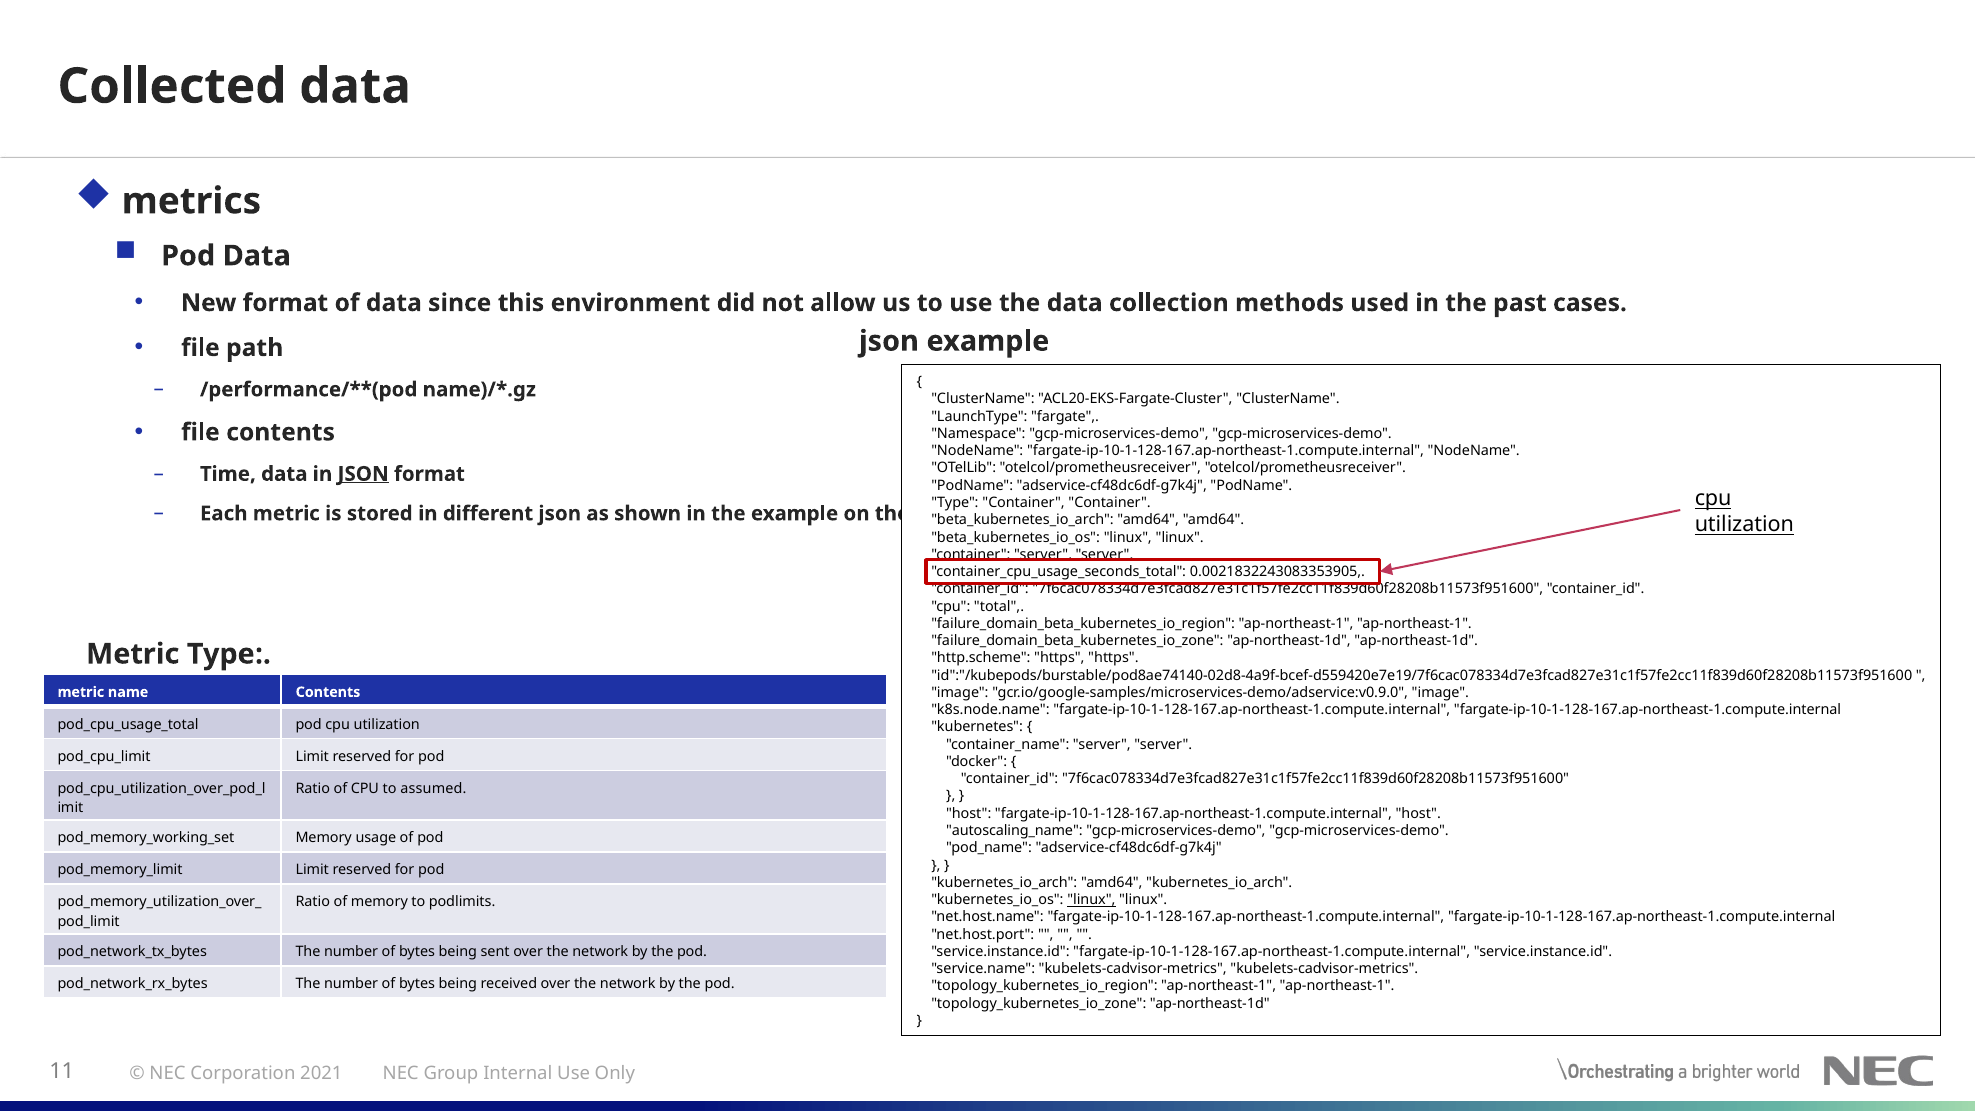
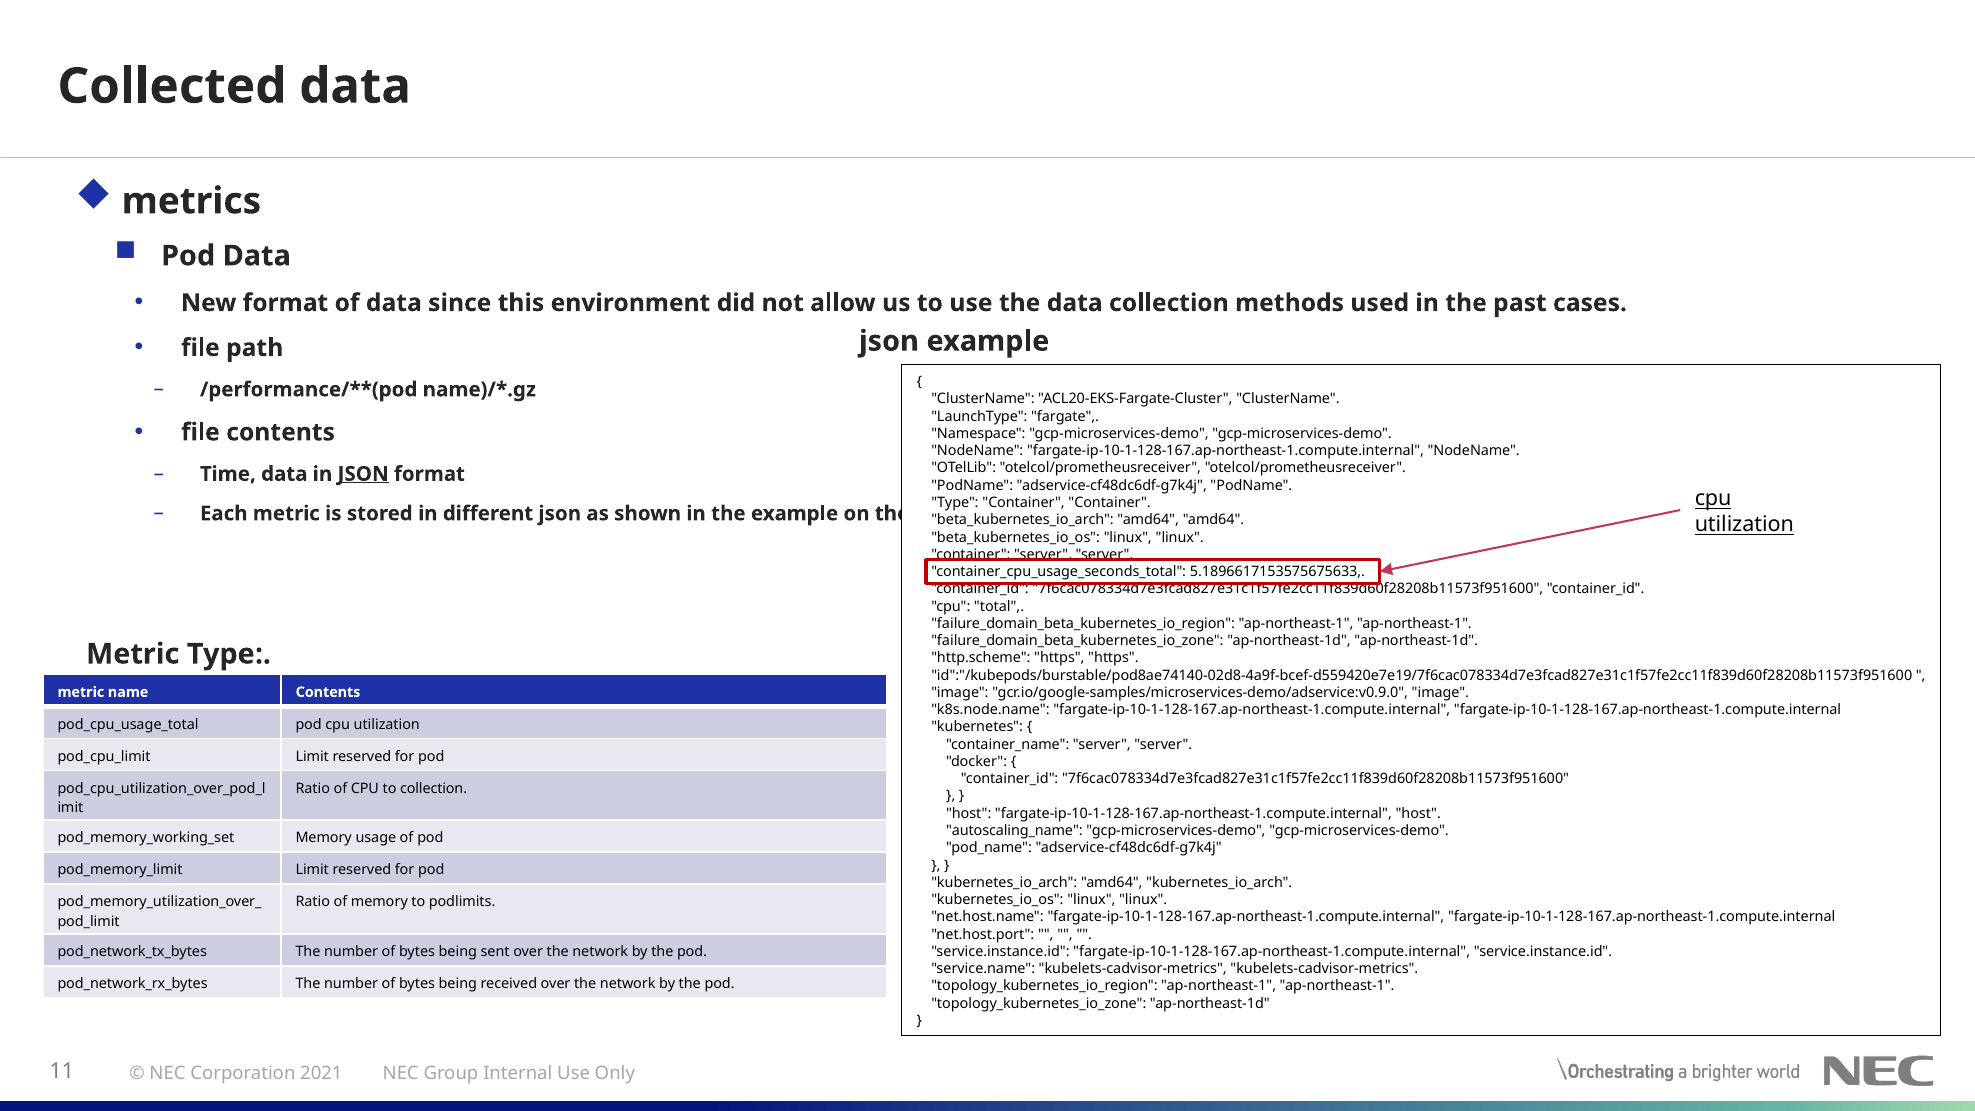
0.0021832243083353905: 0.0021832243083353905 -> 5.1896617153575675633
to assumed: assumed -> collection
linux at (1091, 900) underline: present -> none
